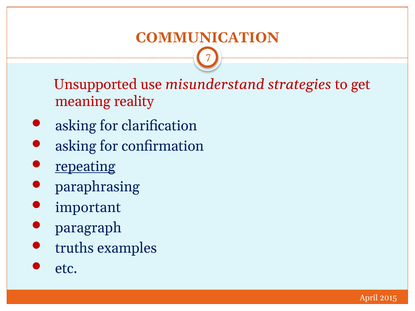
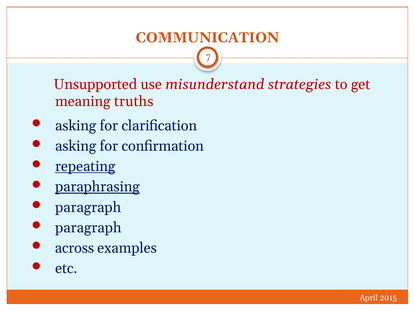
reality: reality -> truths
paraphrasing underline: none -> present
important at (88, 207): important -> paragraph
truths: truths -> across
